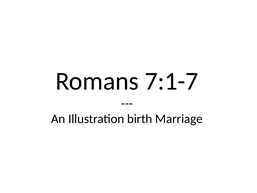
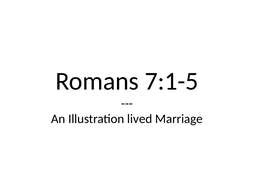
7:1-7: 7:1-7 -> 7:1-5
birth: birth -> lived
